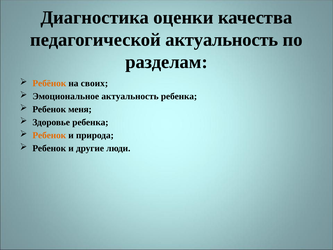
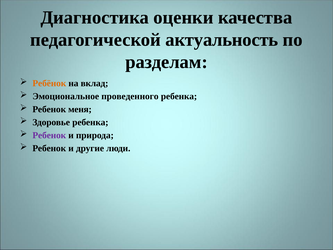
своих: своих -> вклад
Эмоциональное актуальность: актуальность -> проведенного
Ребенок at (49, 135) colour: orange -> purple
